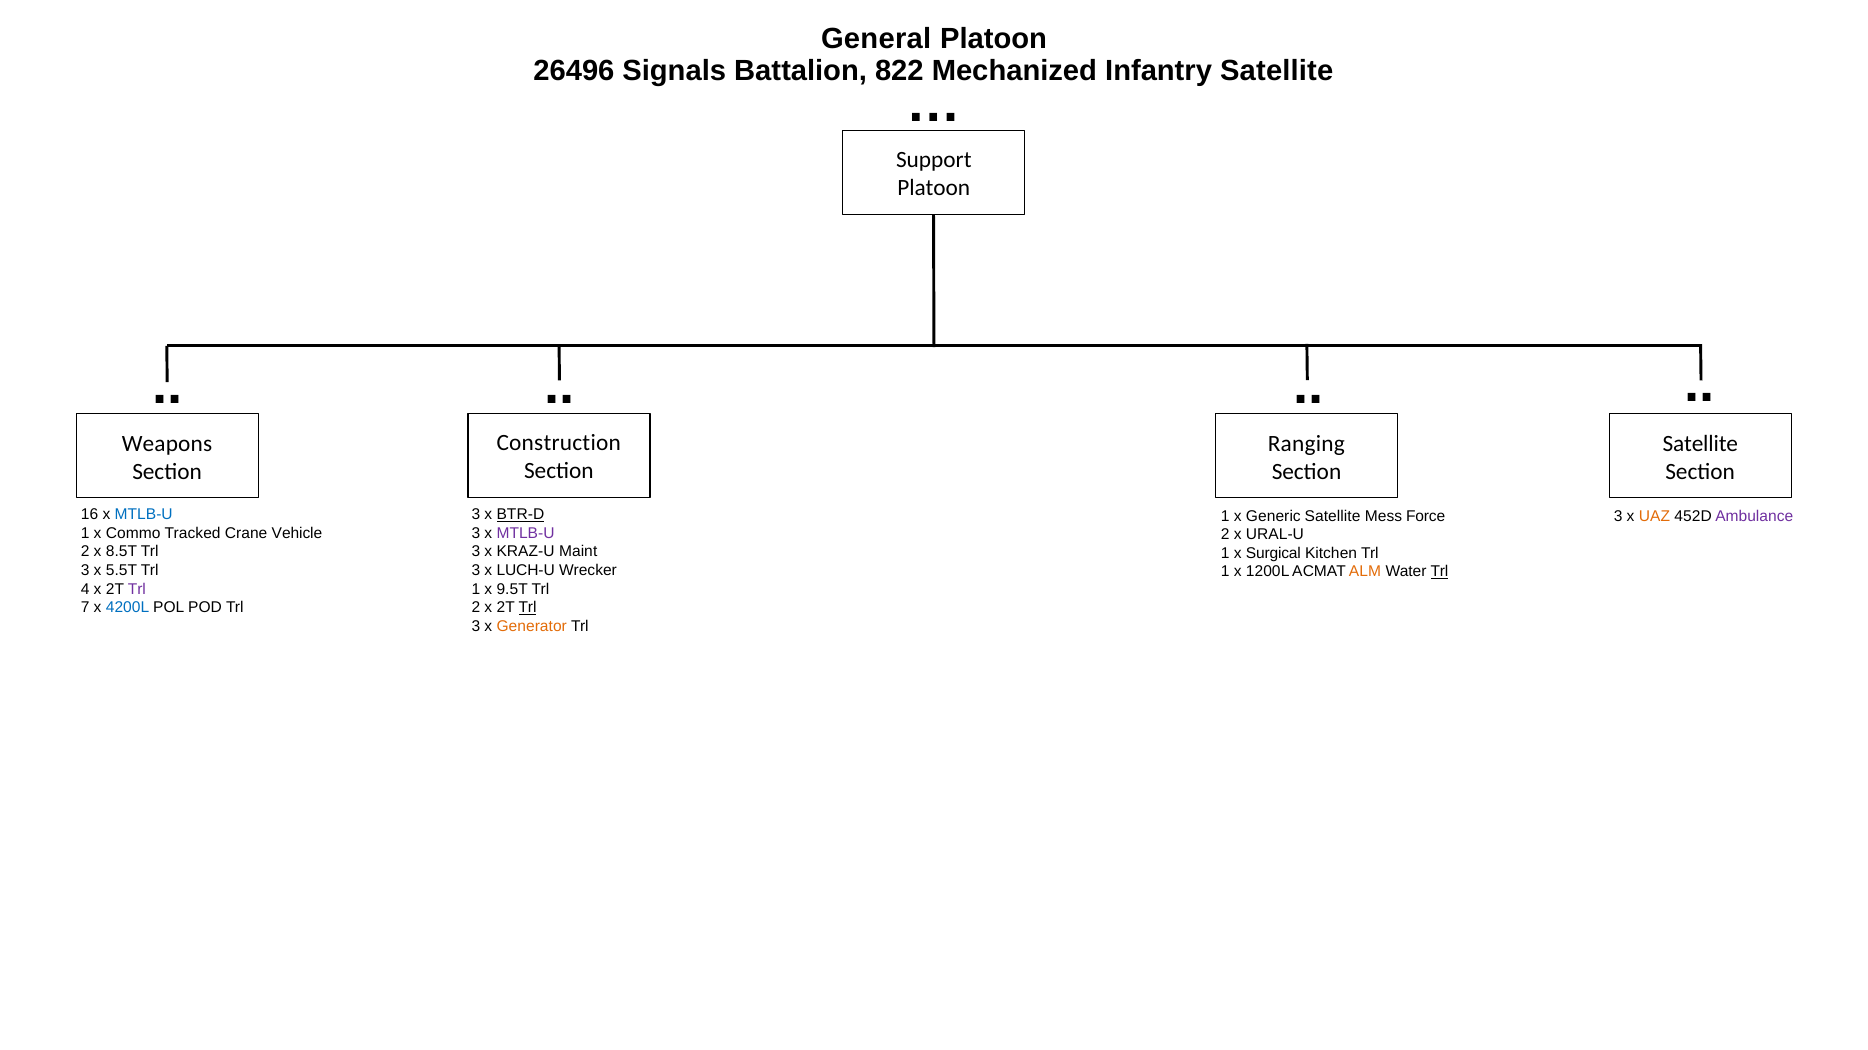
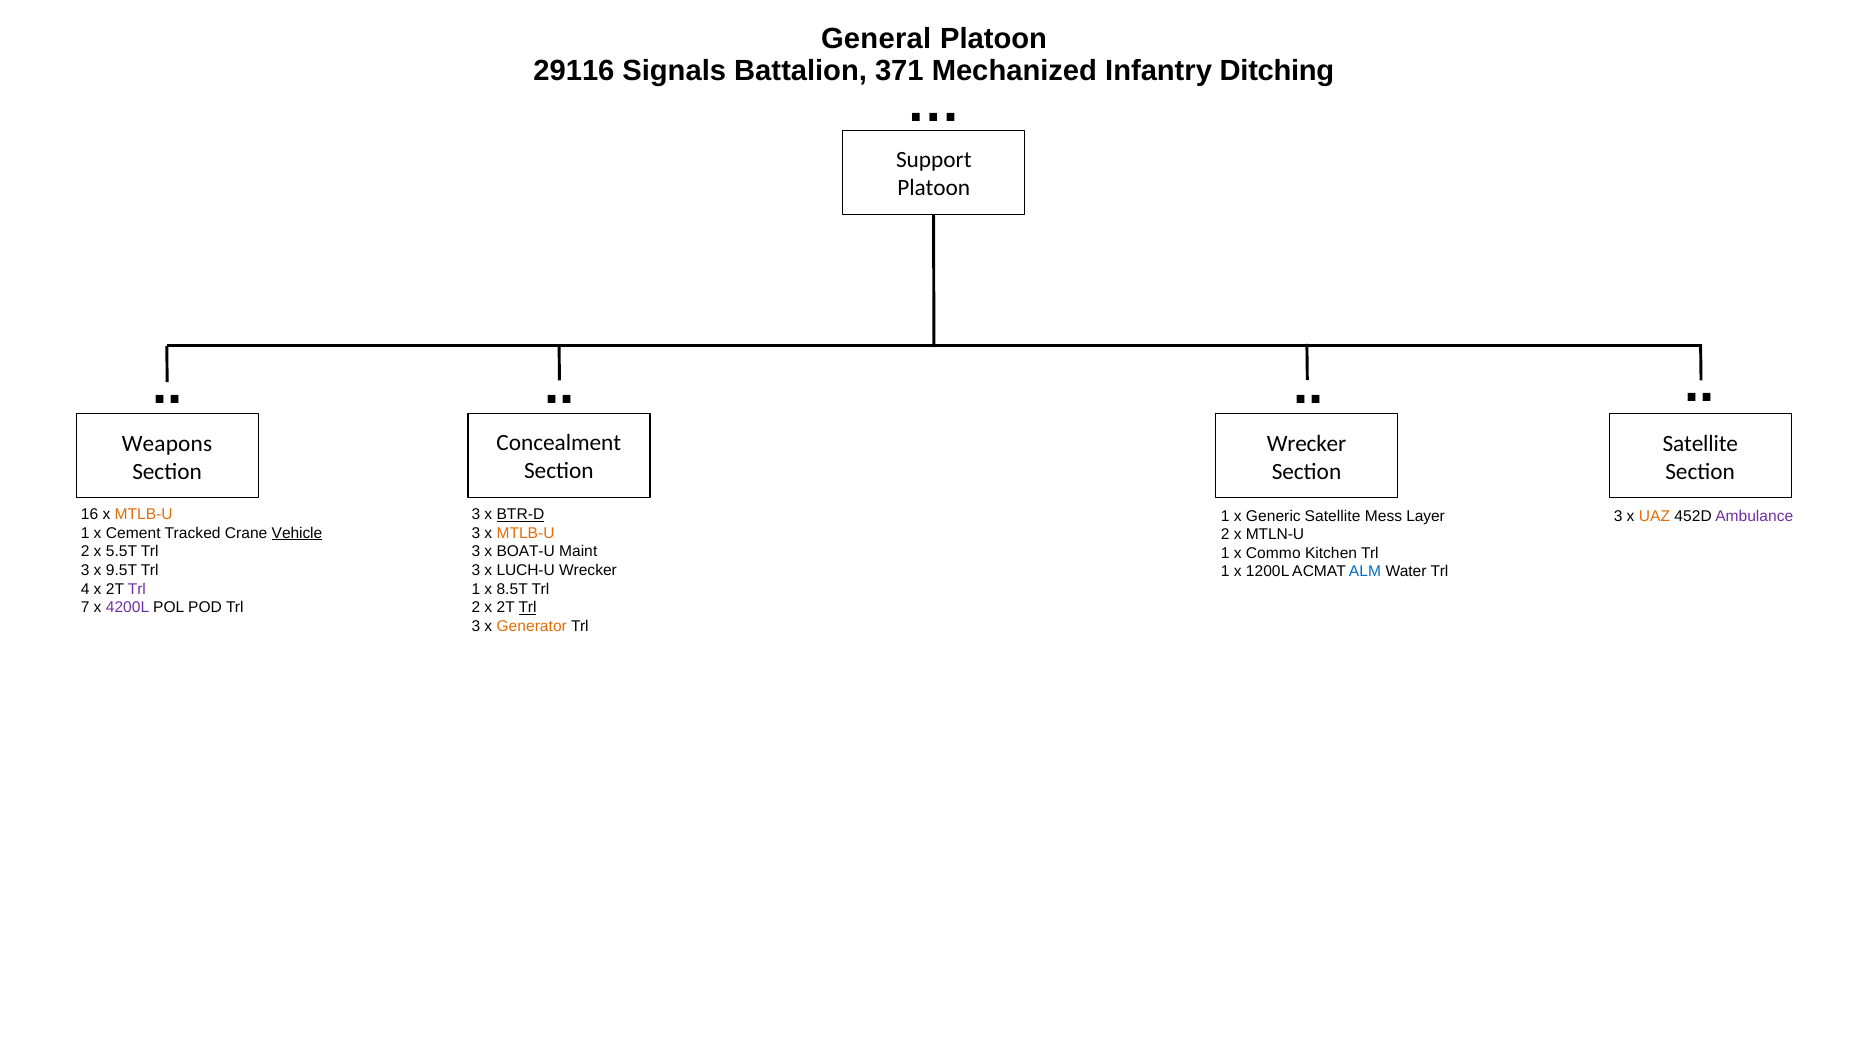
26496: 26496 -> 29116
822: 822 -> 371
Infantry Satellite: Satellite -> Ditching
Construction: Construction -> Concealment
Ranging at (1306, 444): Ranging -> Wrecker
MTLB-U at (144, 515) colour: blue -> orange
Force: Force -> Layer
Commo: Commo -> Cement
Vehicle underline: none -> present
MTLB-U at (526, 534) colour: purple -> orange
URAL-U: URAL-U -> MTLN-U
8.5T: 8.5T -> 5.5T
KRAZ-U: KRAZ-U -> BOAT-U
Surgical: Surgical -> Commo
5.5T: 5.5T -> 9.5T
ALM colour: orange -> blue
Trl at (1439, 572) underline: present -> none
9.5T: 9.5T -> 8.5T
4200L colour: blue -> purple
